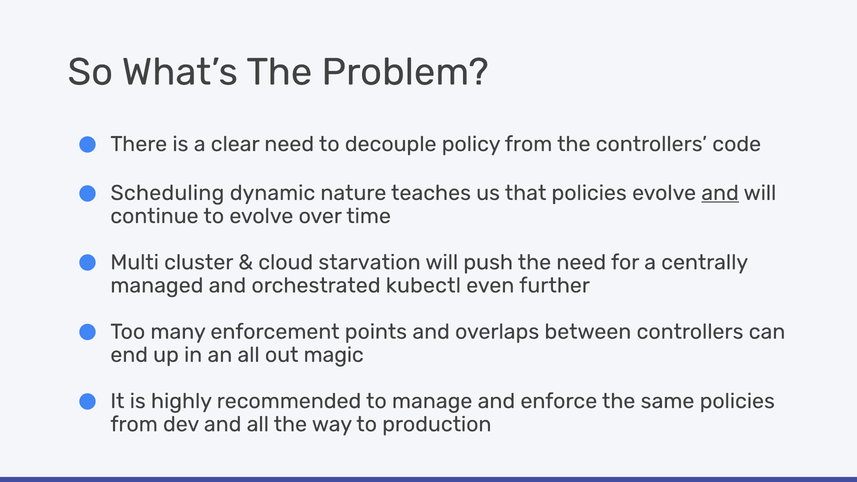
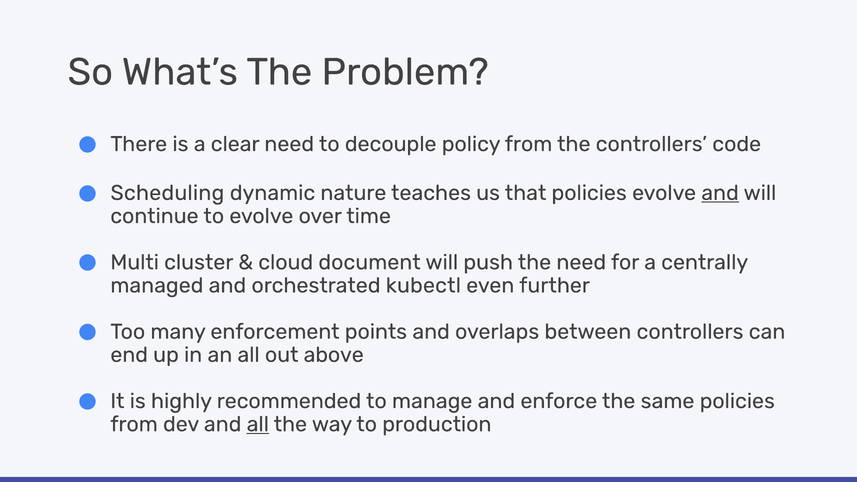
starvation: starvation -> document
magic: magic -> above
all at (258, 424) underline: none -> present
